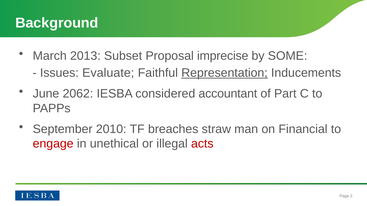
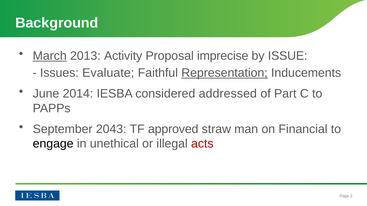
March underline: none -> present
Subset: Subset -> Activity
SOME: SOME -> ISSUE
2062: 2062 -> 2014
accountant: accountant -> addressed
2010: 2010 -> 2043
breaches: breaches -> approved
engage colour: red -> black
